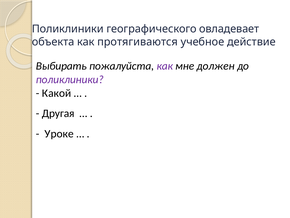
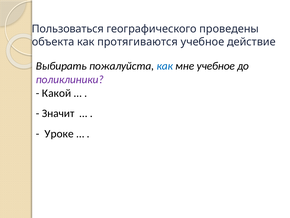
Поликлиники at (68, 29): Поликлиники -> Пользоваться
овладевает: овладевает -> проведены
как at (165, 66) colour: purple -> blue
мне должен: должен -> учебное
Другая: Другая -> Значит
